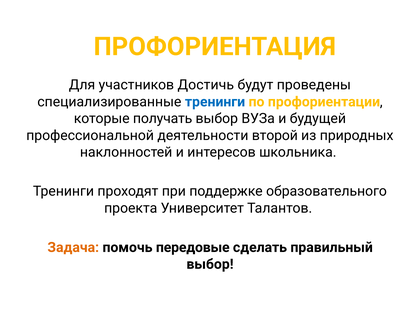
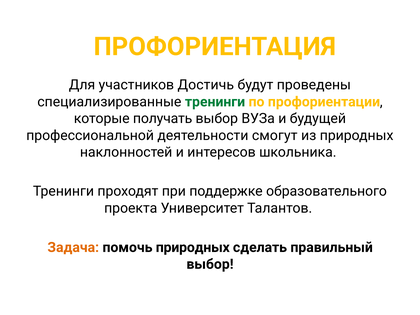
тренинги at (215, 102) colour: blue -> green
второй: второй -> смогут
помочь передовые: передовые -> природных
